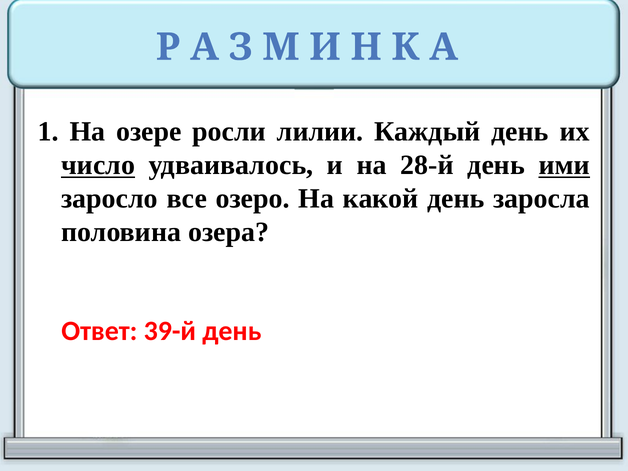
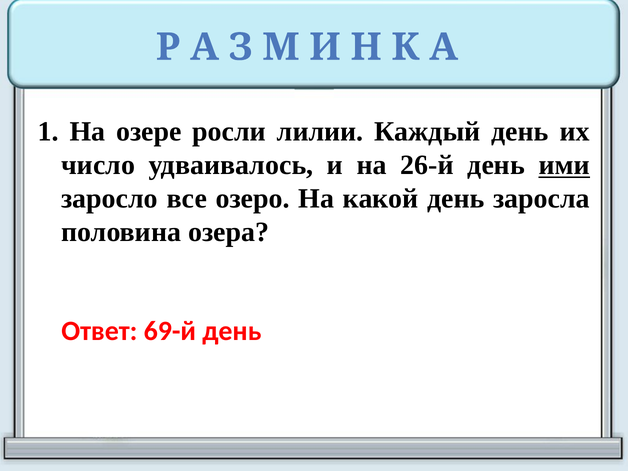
число underline: present -> none
28-й: 28-й -> 26-й
39-й: 39-й -> 69-й
